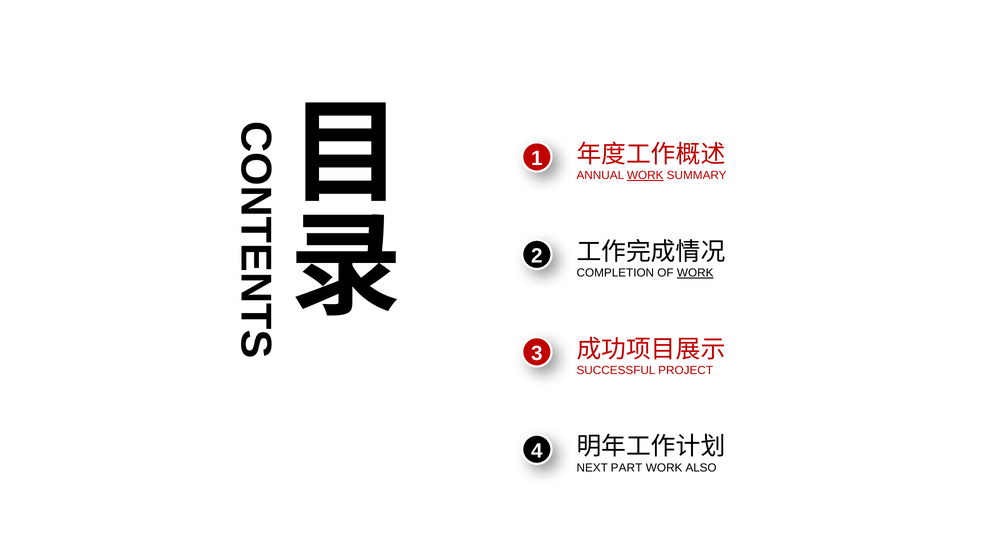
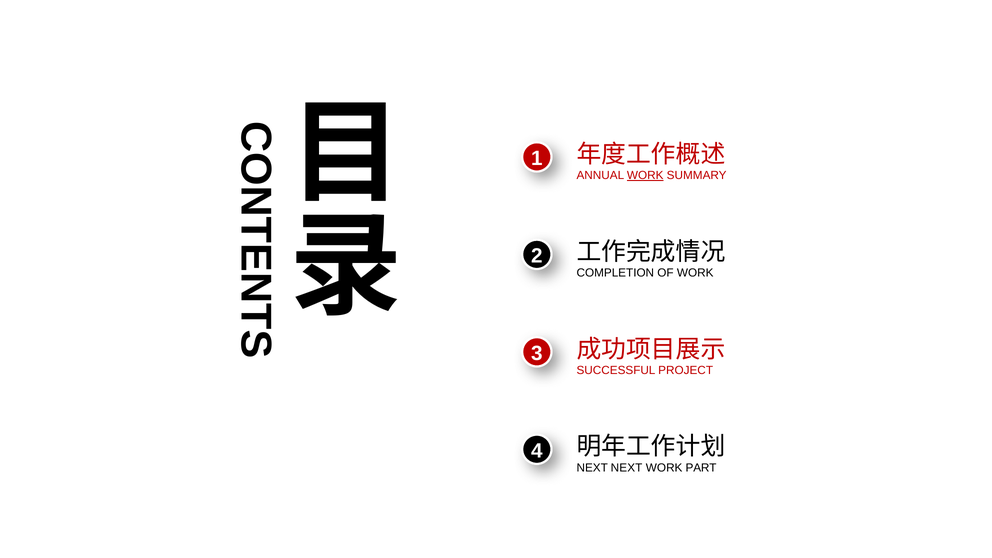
WORK at (695, 273) underline: present -> none
NEXT PART: PART -> NEXT
ALSO: ALSO -> PART
